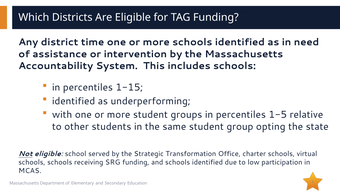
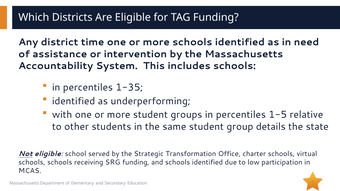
1-15: 1-15 -> 1-35
opting: opting -> details
